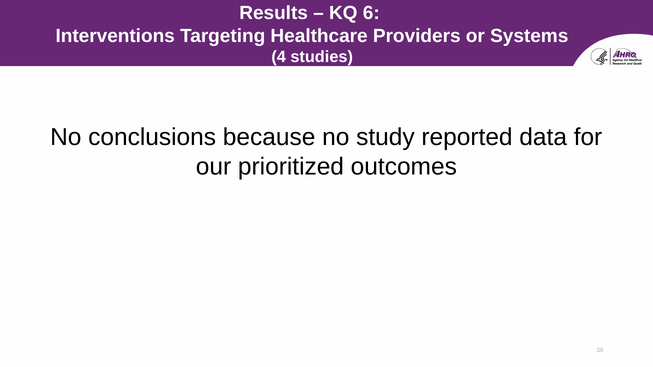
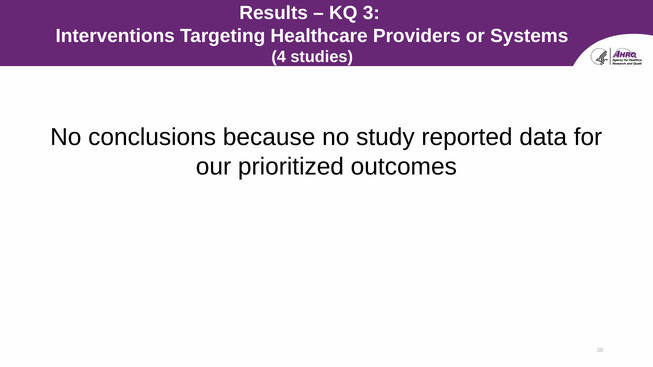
6: 6 -> 3
